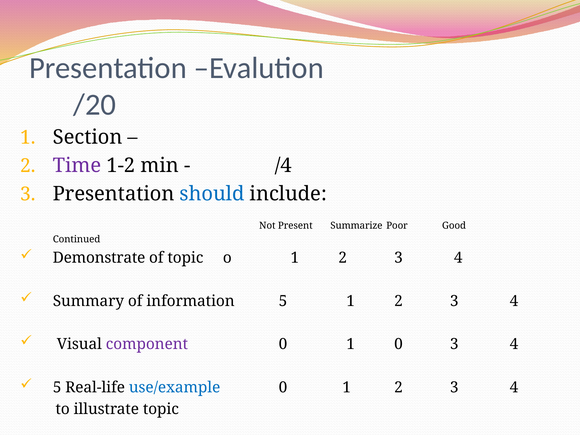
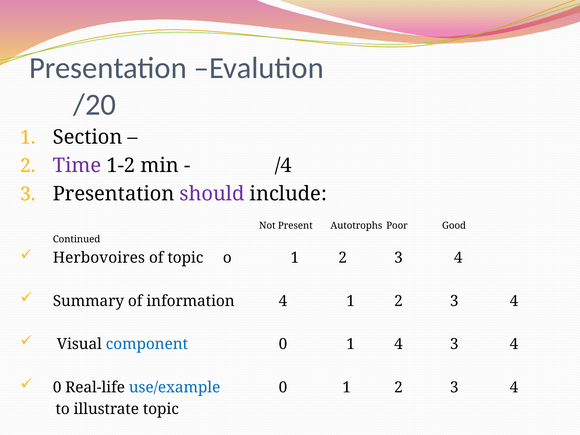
should colour: blue -> purple
Summarize: Summarize -> Autotrophs
Demonstrate: Demonstrate -> Herbovoires
information 5: 5 -> 4
component colour: purple -> blue
1 0: 0 -> 4
5 at (57, 387): 5 -> 0
